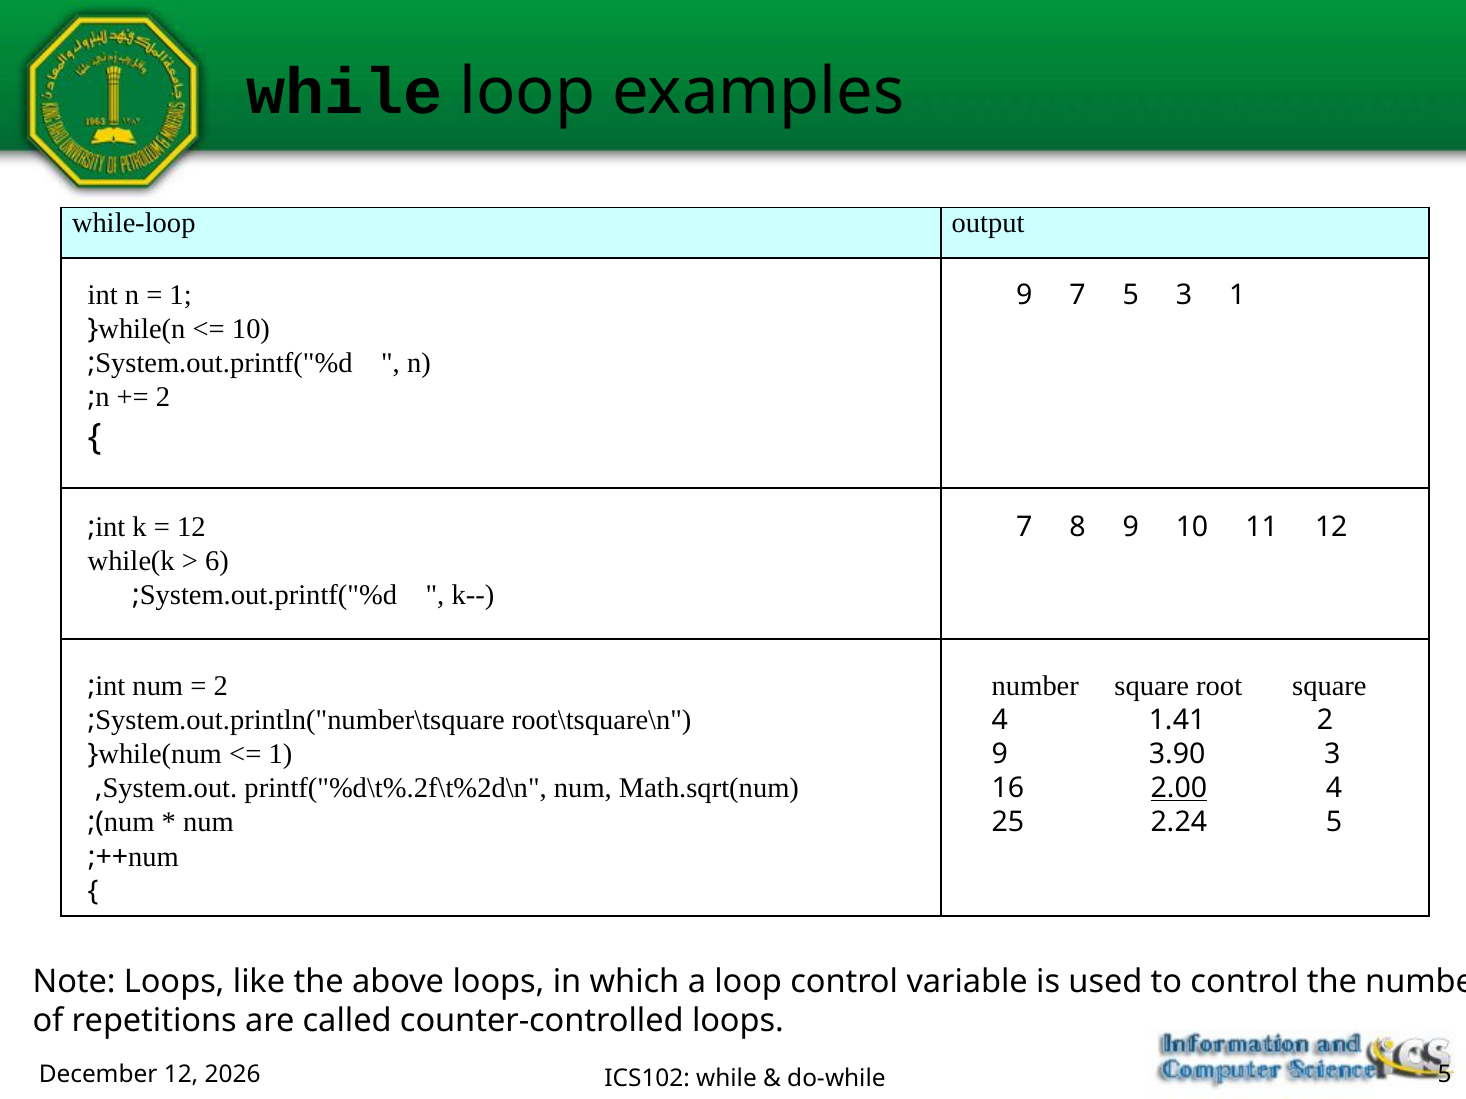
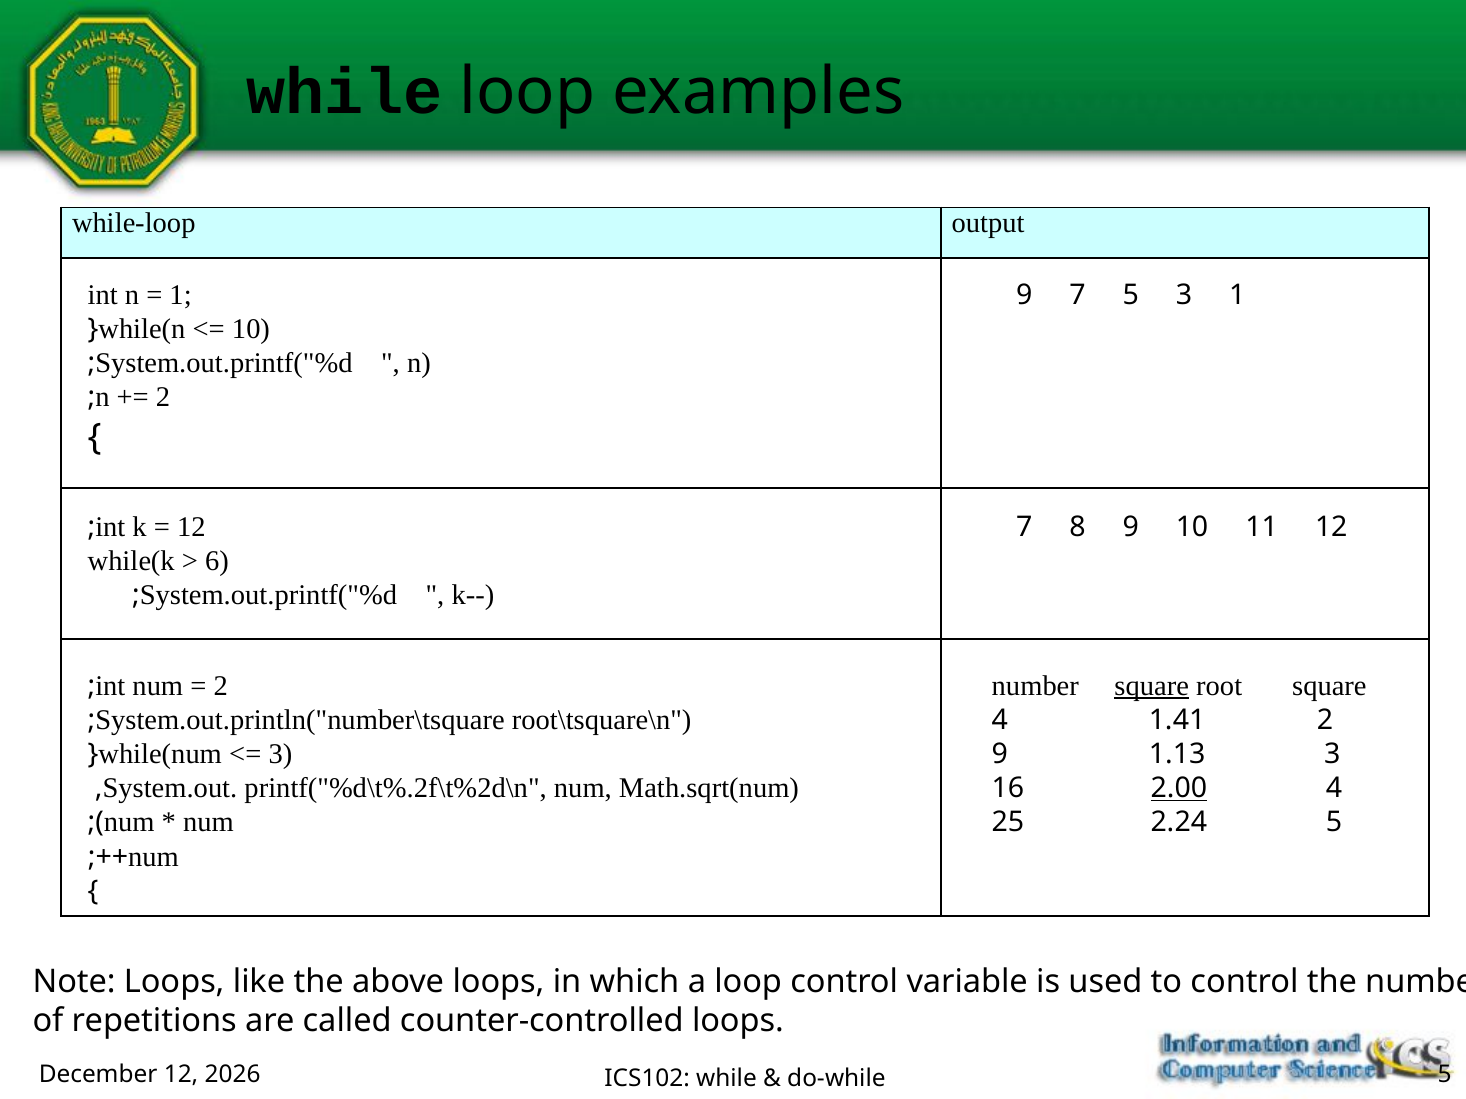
square at (1152, 686) underline: none -> present
1 at (280, 754): 1 -> 3
3.90: 3.90 -> 1.13
